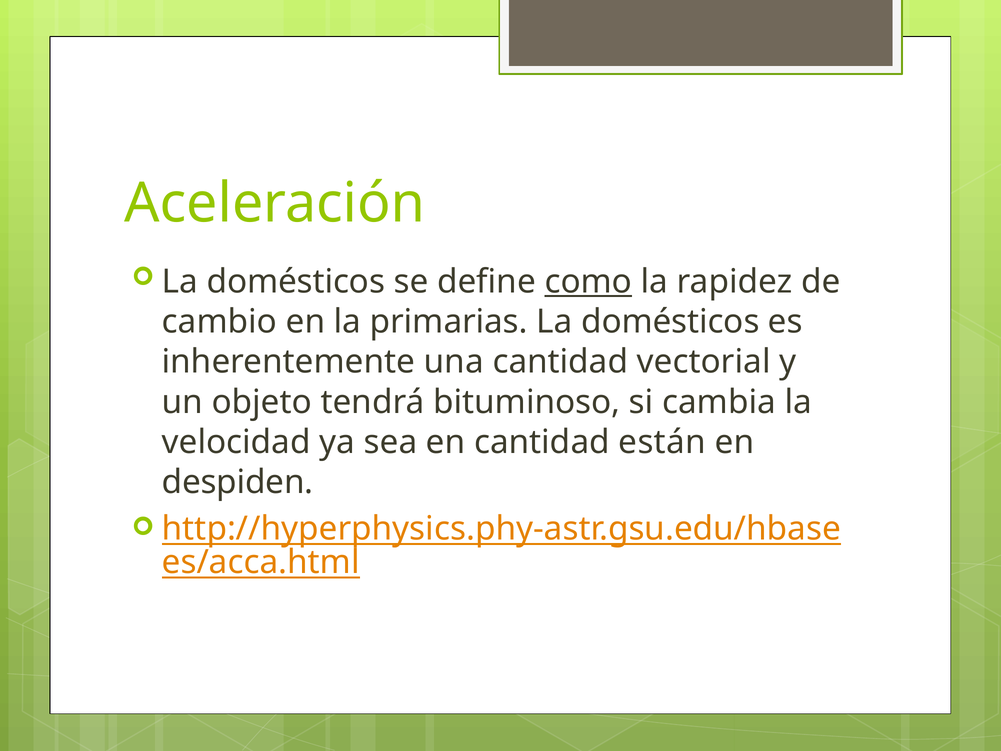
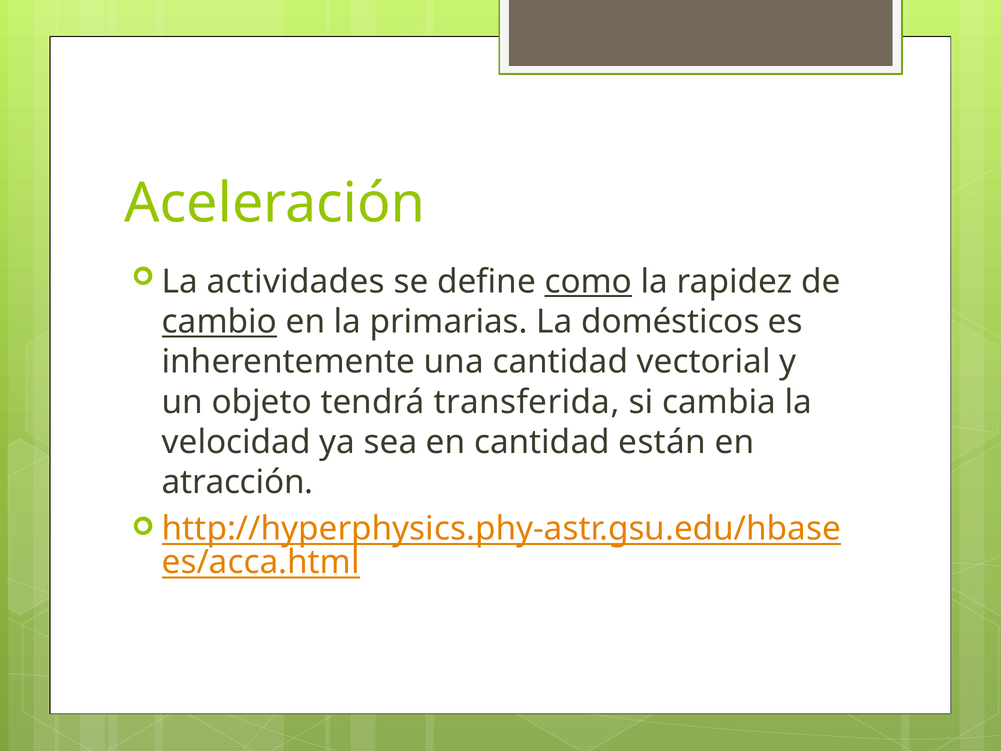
domésticos at (296, 282): domésticos -> actividades
cambio underline: none -> present
bituminoso: bituminoso -> transferida
despiden: despiden -> atracción
